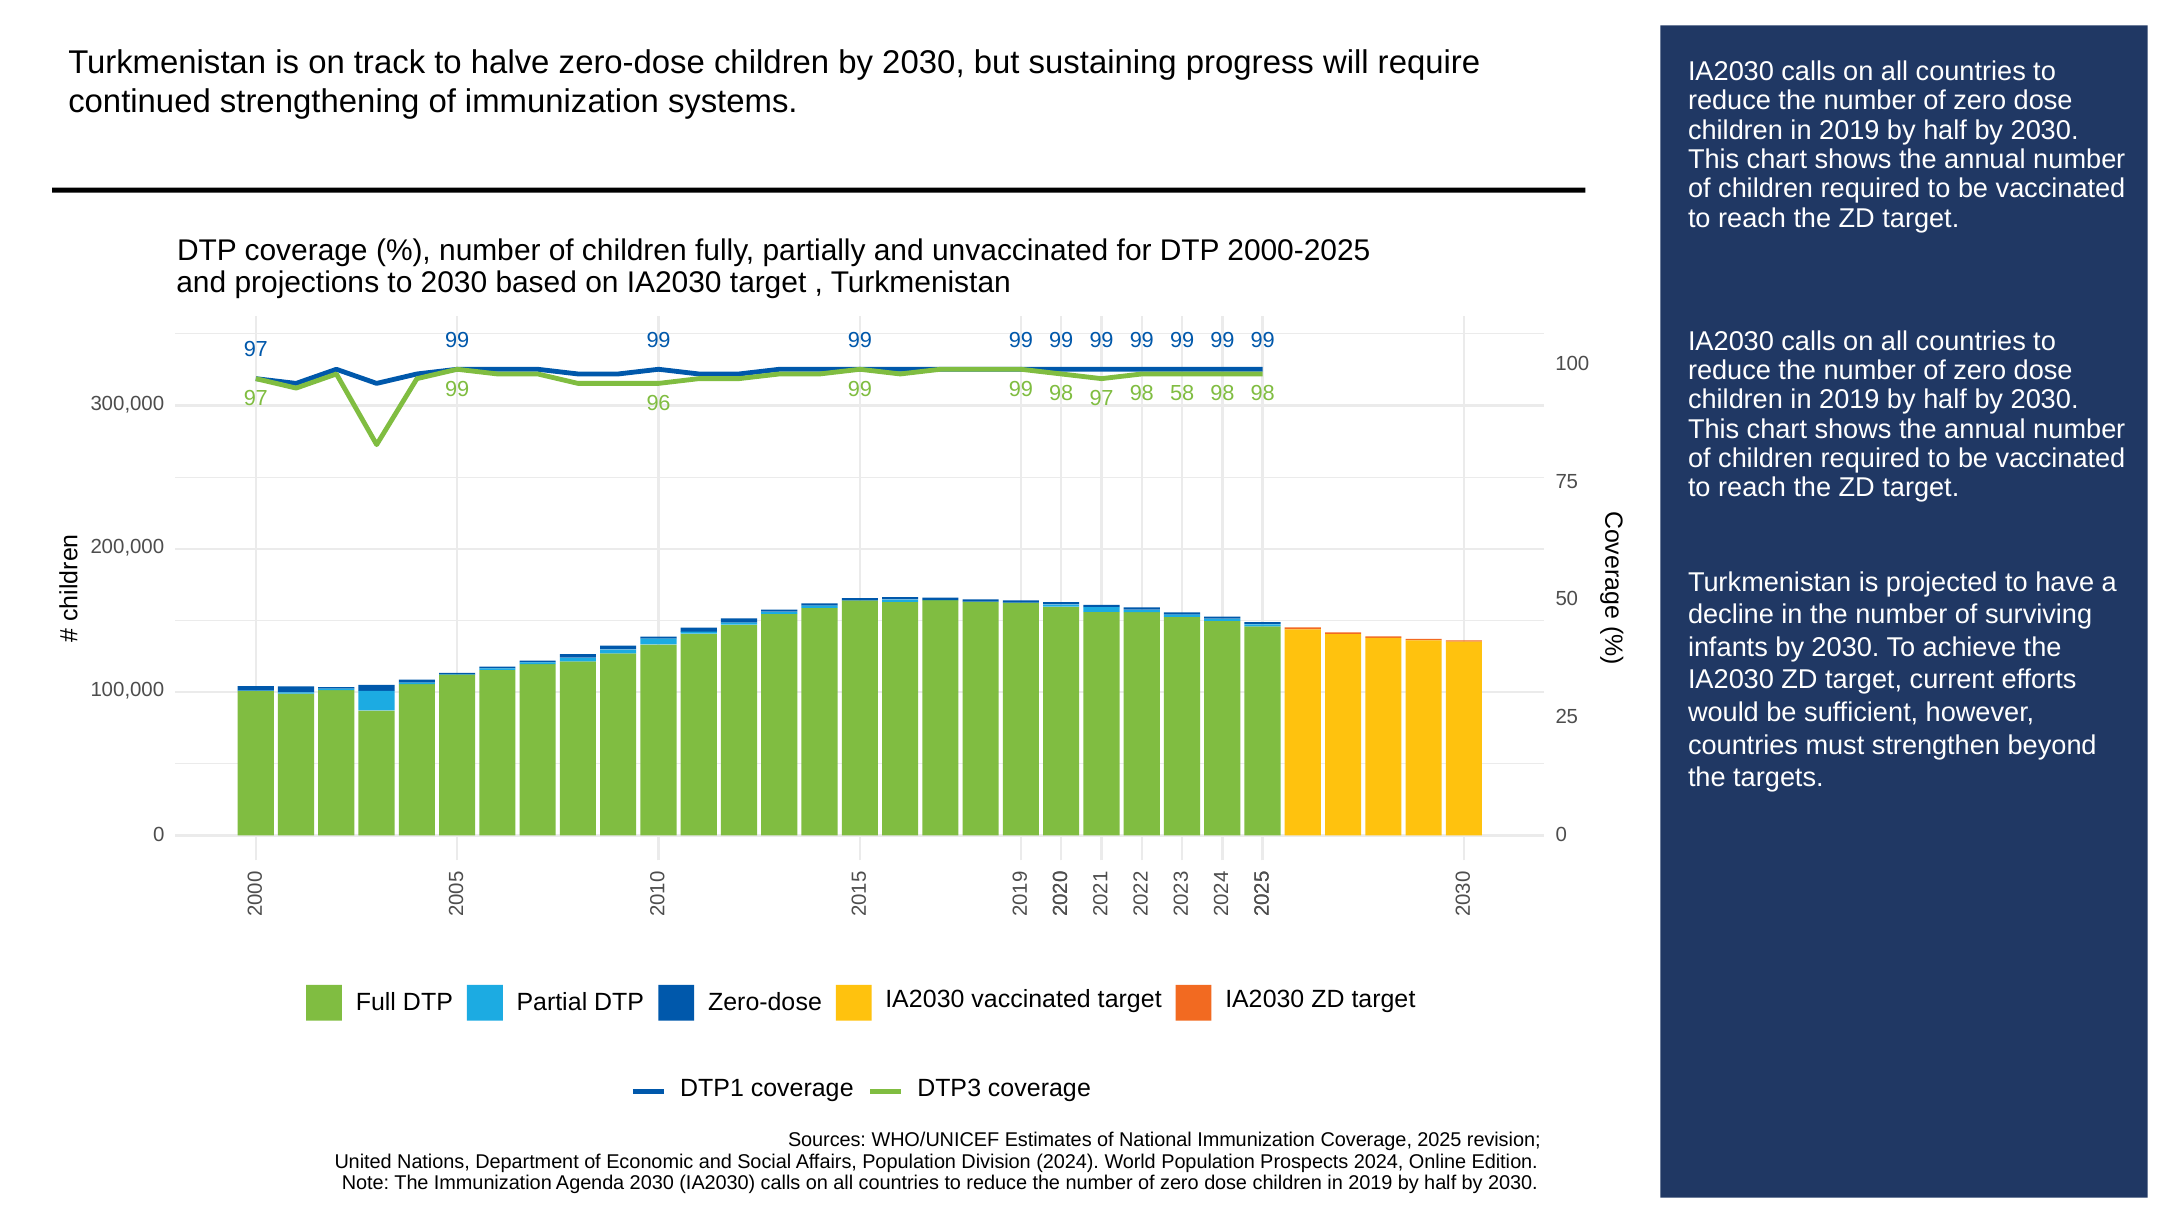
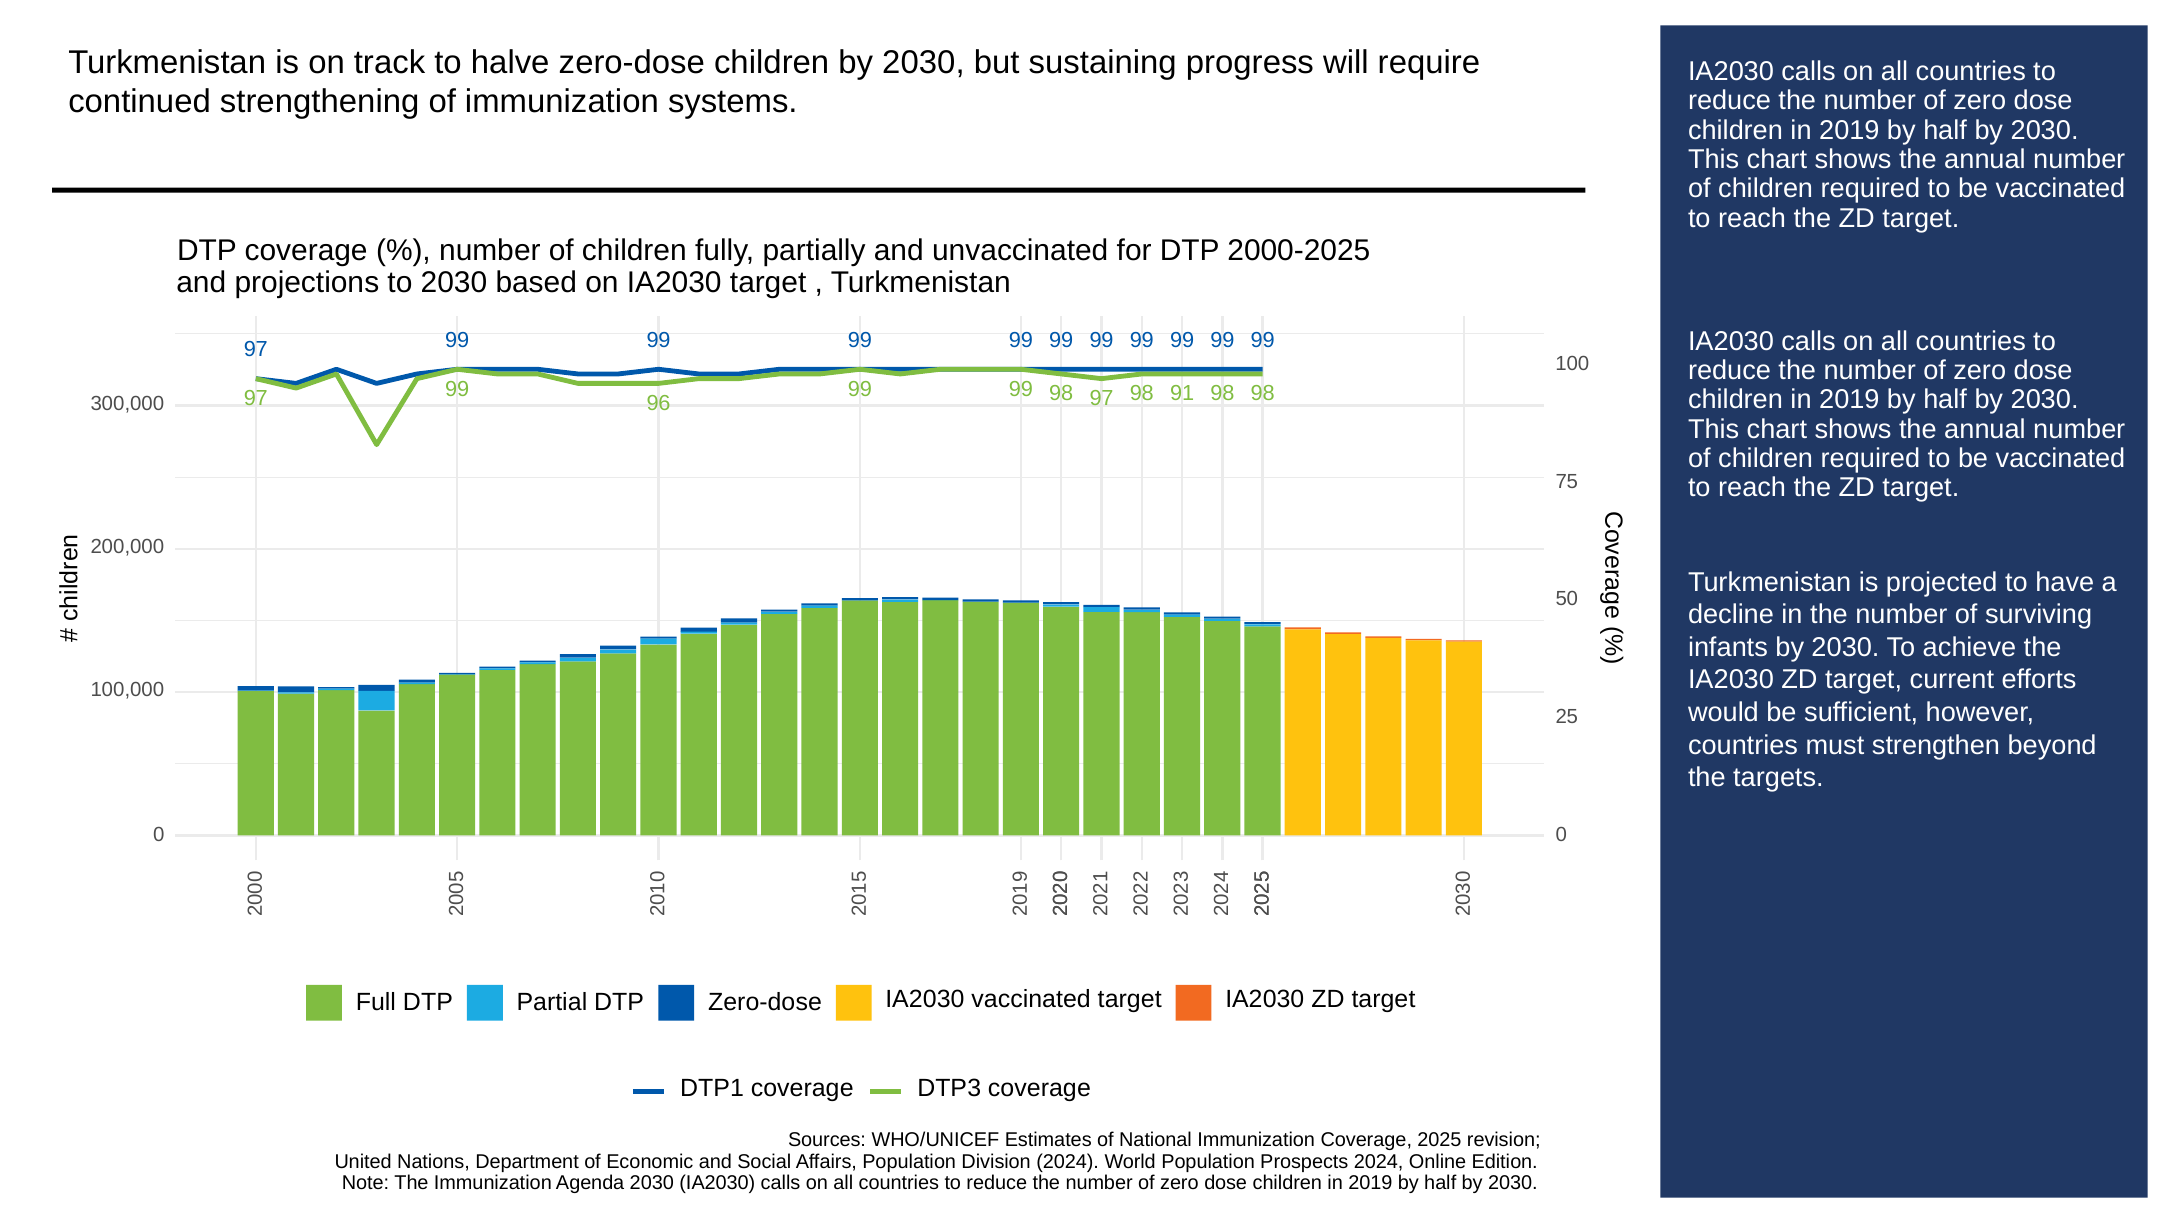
58: 58 -> 91
